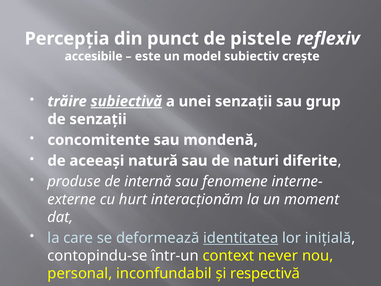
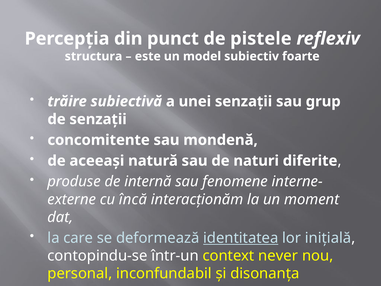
accesibile: accesibile -> structura
creşte: creşte -> foarte
subiectivă underline: present -> none
hurt: hurt -> încă
respectivă: respectivă -> disonanţa
